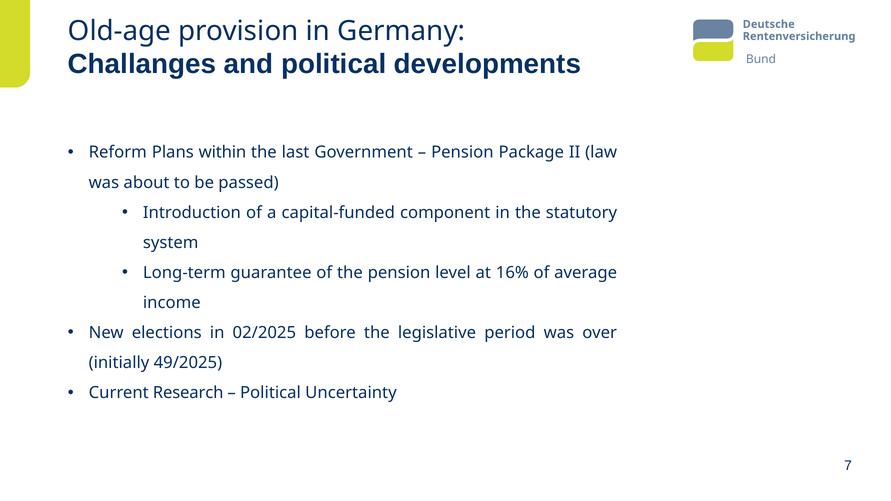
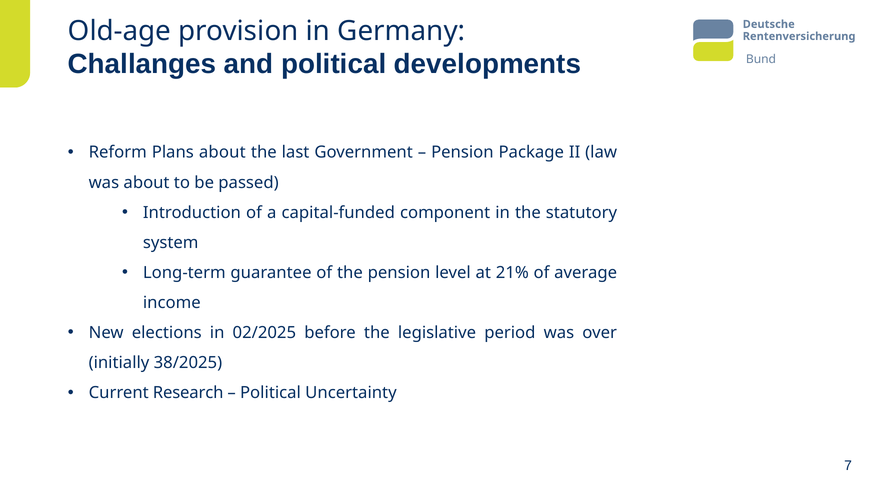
Plans within: within -> about
16%: 16% -> 21%
49/2025: 49/2025 -> 38/2025
